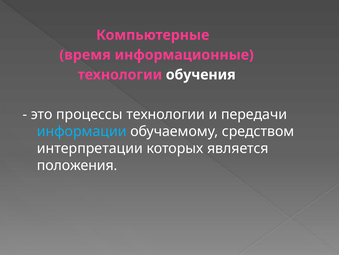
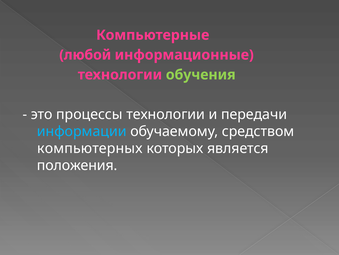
время: время -> любой
обучения colour: white -> light green
интерпретации: интерпретации -> компьютерных
